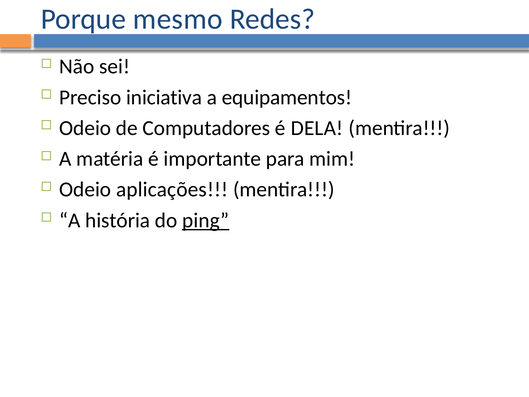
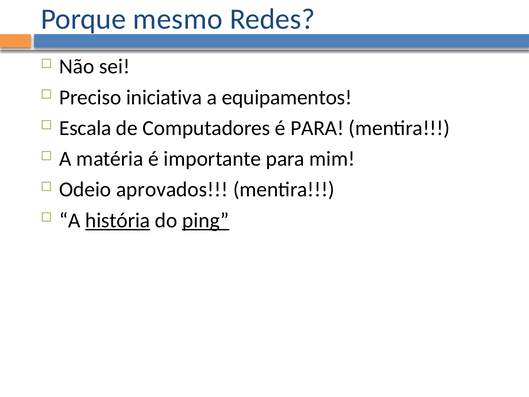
Odeio at (85, 128): Odeio -> Escala
é DELA: DELA -> PARA
aplicações: aplicações -> aprovados
história underline: none -> present
